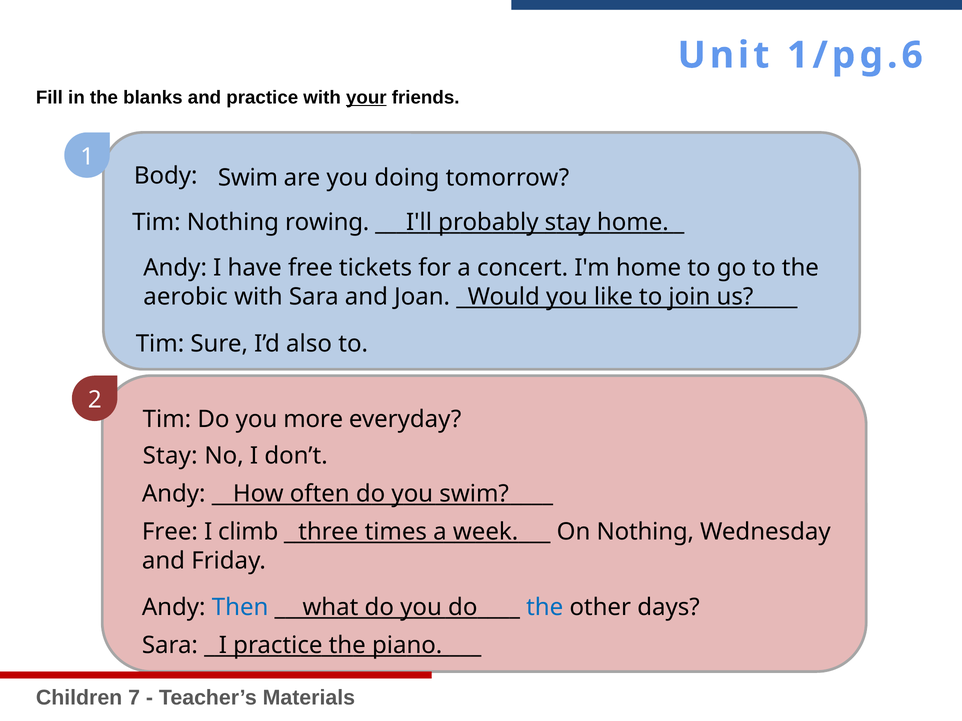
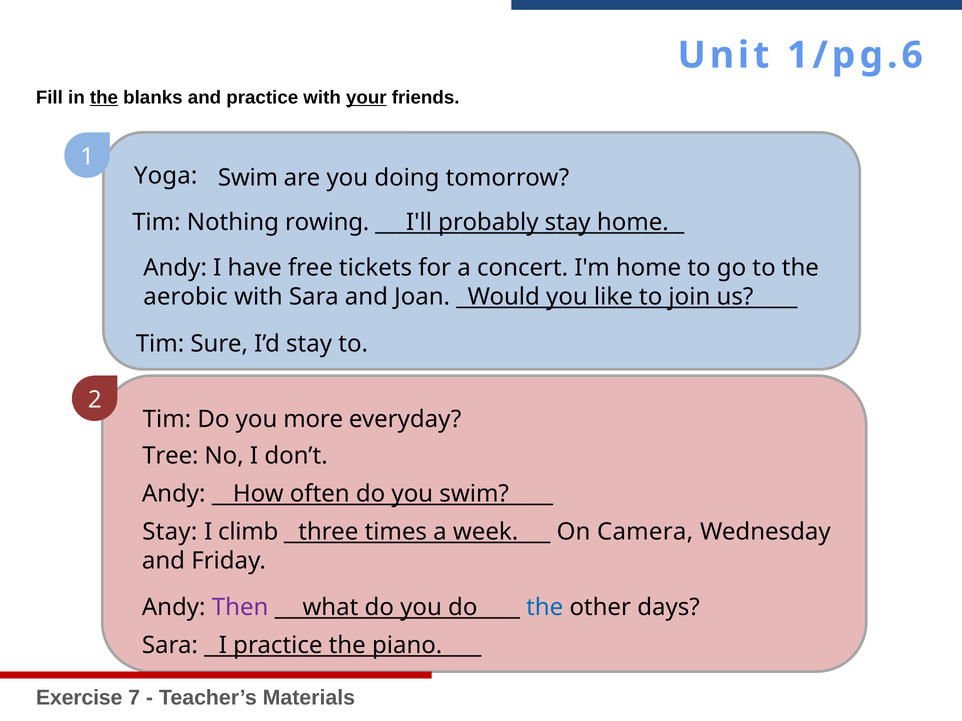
the at (104, 98) underline: none -> present
Body: Body -> Yoga
I’d also: also -> stay
Stay at (170, 456): Stay -> Tree
Free at (170, 532): Free -> Stay
On Nothing: Nothing -> Camera
Then colour: blue -> purple
Children: Children -> Exercise
